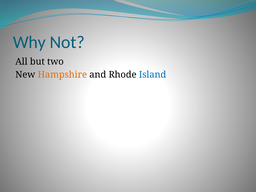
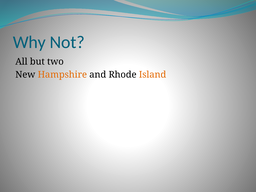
Island colour: blue -> orange
